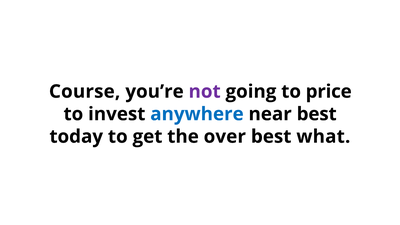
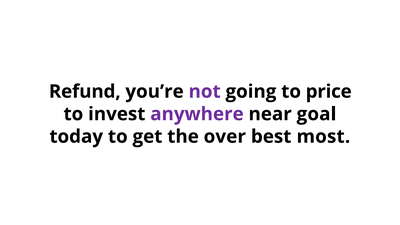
Course: Course -> Refund
anywhere colour: blue -> purple
near best: best -> goal
what: what -> most
